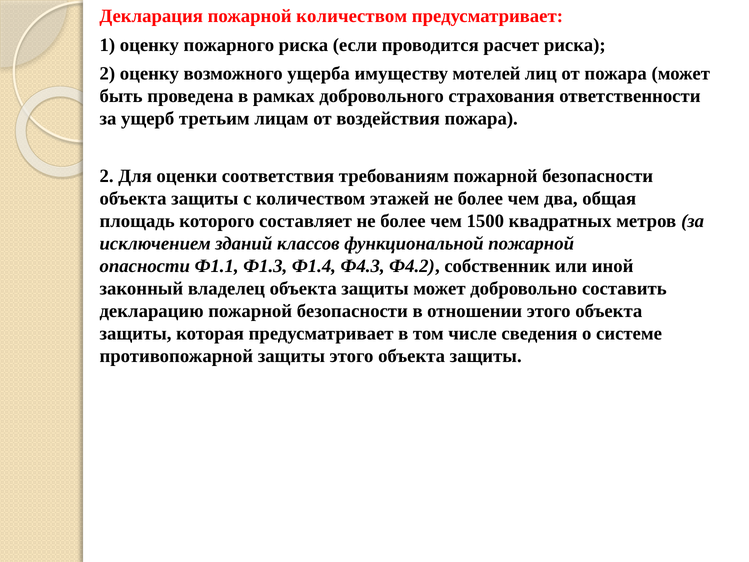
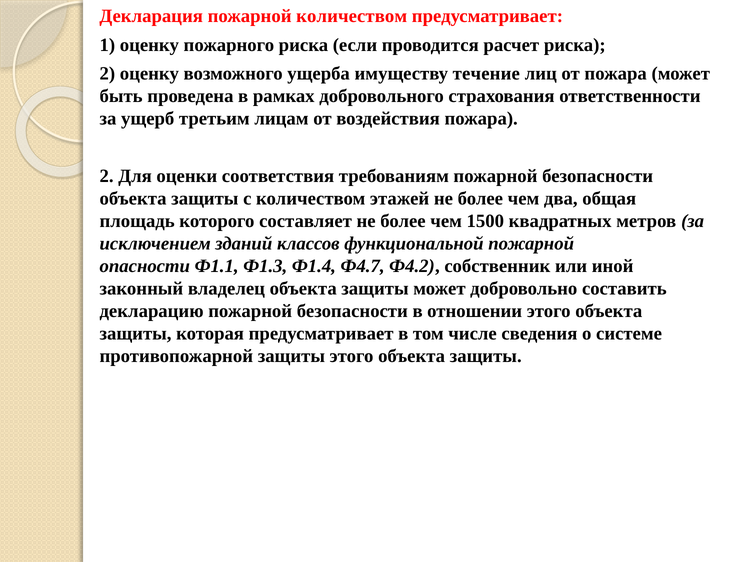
мотелей: мотелей -> течение
Ф4.3: Ф4.3 -> Ф4.7
